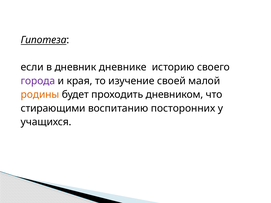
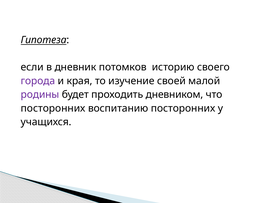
дневнике: дневнике -> потомков
родины colour: orange -> purple
стирающими at (53, 108): стирающими -> посторонних
